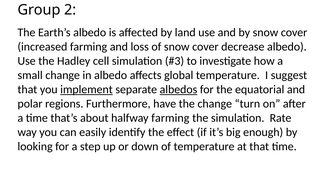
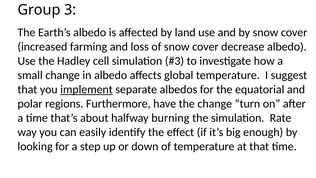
2: 2 -> 3
albedos underline: present -> none
halfway farming: farming -> burning
